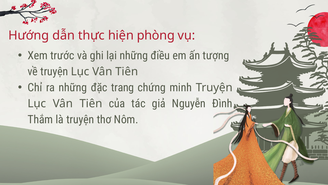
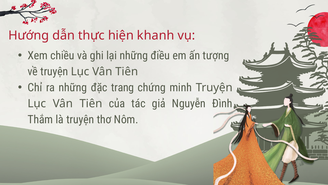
phòng: phòng -> khanh
trước: trước -> chiều
